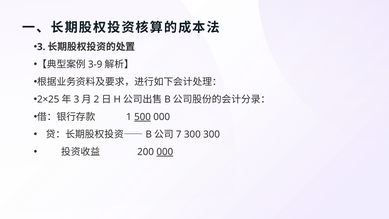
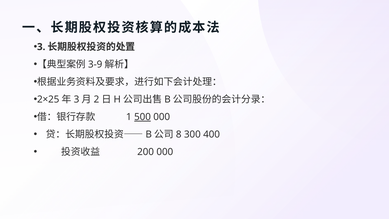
7: 7 -> 8
300 300: 300 -> 400
000 at (165, 152) underline: present -> none
